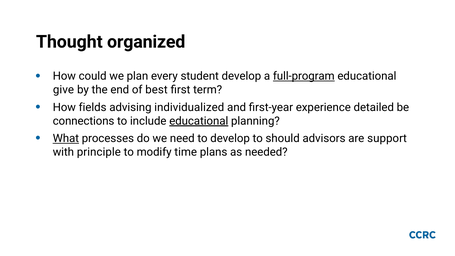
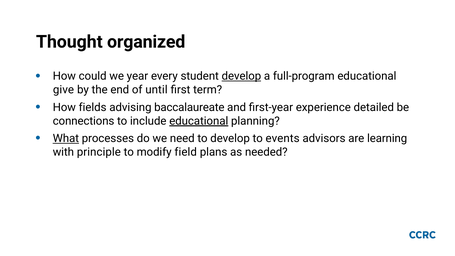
plan: plan -> year
develop at (241, 76) underline: none -> present
full-program underline: present -> none
best: best -> until
individualized: individualized -> baccalaureate
should: should -> events
support: support -> learning
time: time -> field
